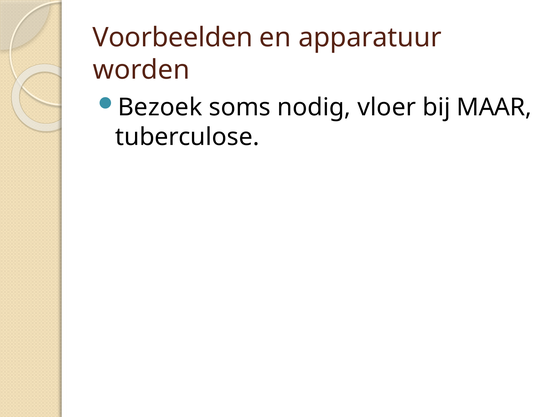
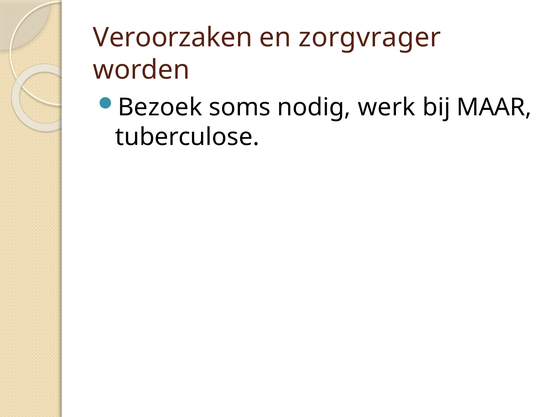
Voorbeelden: Voorbeelden -> Veroorzaken
apparatuur: apparatuur -> zorgvrager
vloer: vloer -> werk
